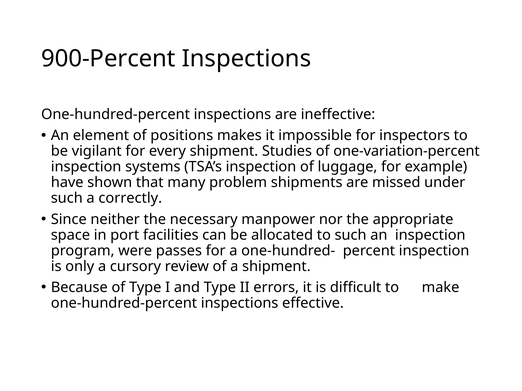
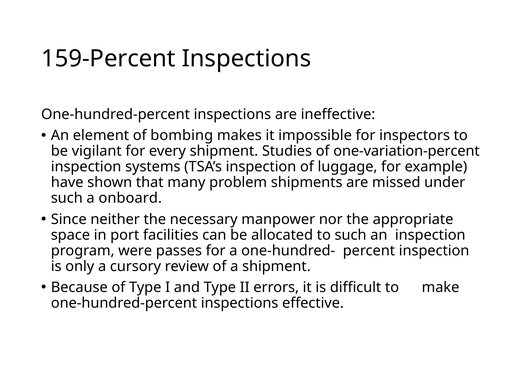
900-Percent: 900-Percent -> 159-Percent
positions: positions -> bombing
correctly: correctly -> onboard
